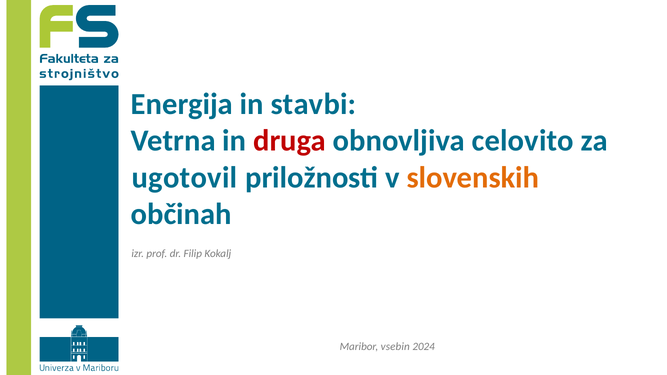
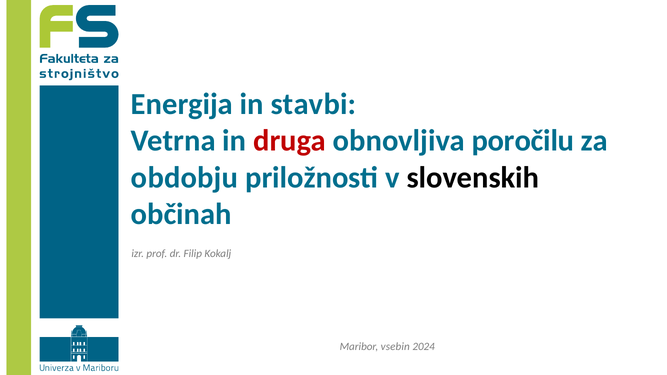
celovito: celovito -> poročilu
ugotovil: ugotovil -> obdobju
slovenskih colour: orange -> black
